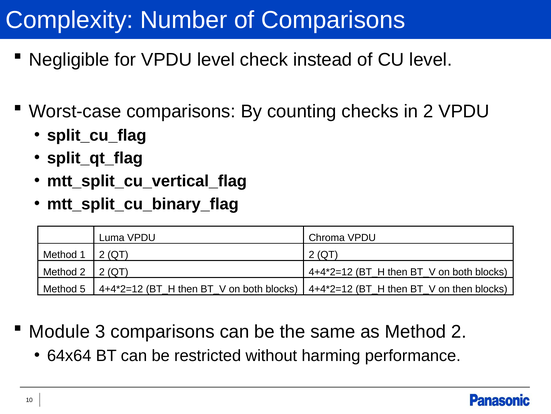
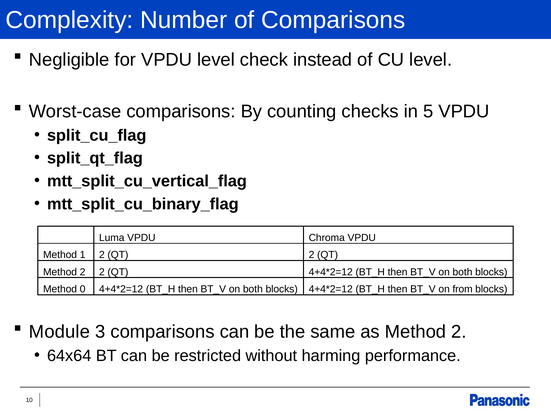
in 2: 2 -> 5
5: 5 -> 0
on then: then -> from
